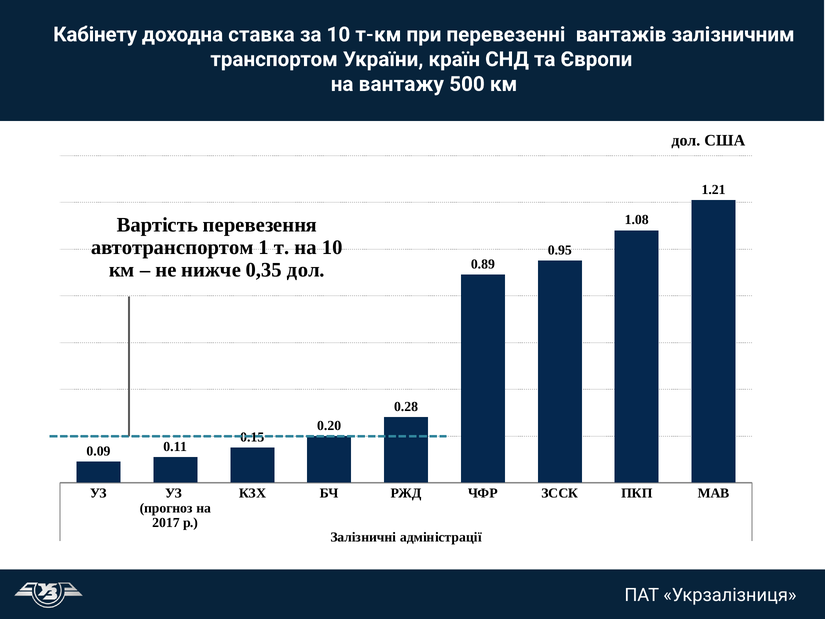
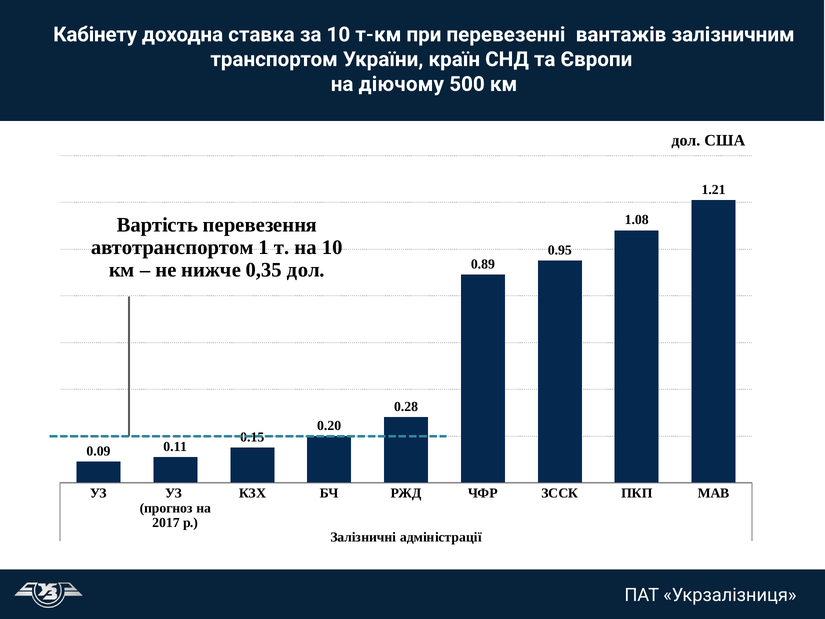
вантажу: вантажу -> діючому
